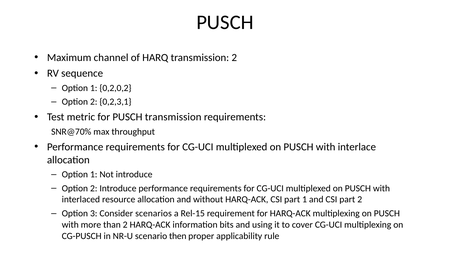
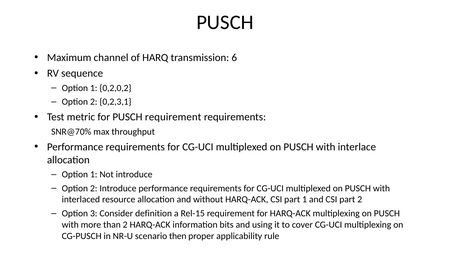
transmission 2: 2 -> 6
PUSCH transmission: transmission -> requirement
scenarios: scenarios -> definition
